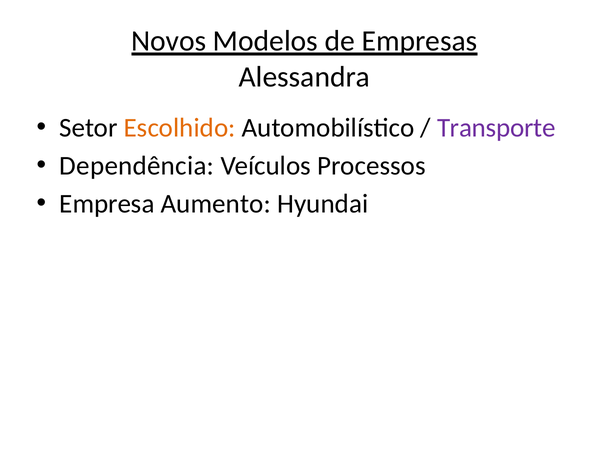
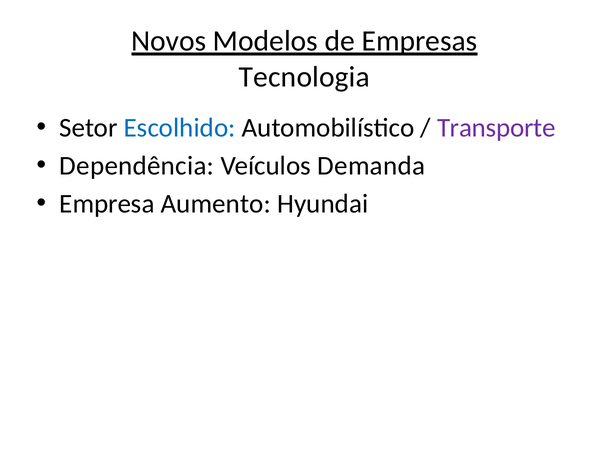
Alessandra: Alessandra -> Tecnologia
Escolhido colour: orange -> blue
Processos: Processos -> Demanda
